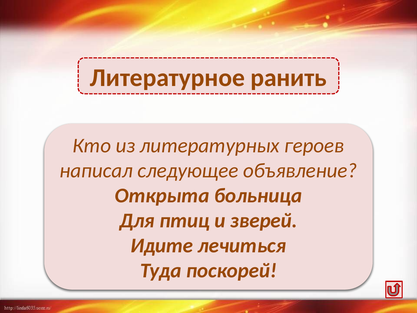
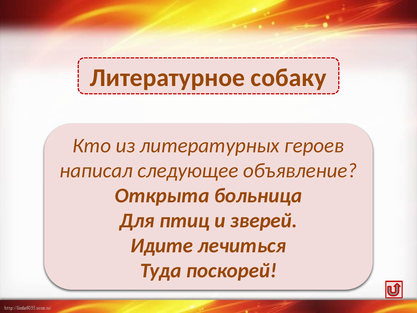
ранить: ранить -> собаку
